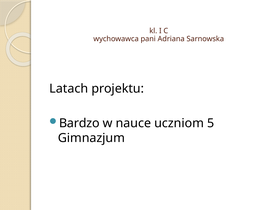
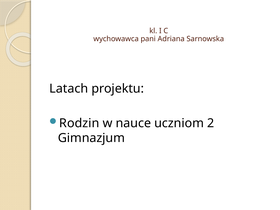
Bardzo: Bardzo -> Rodzin
5: 5 -> 2
